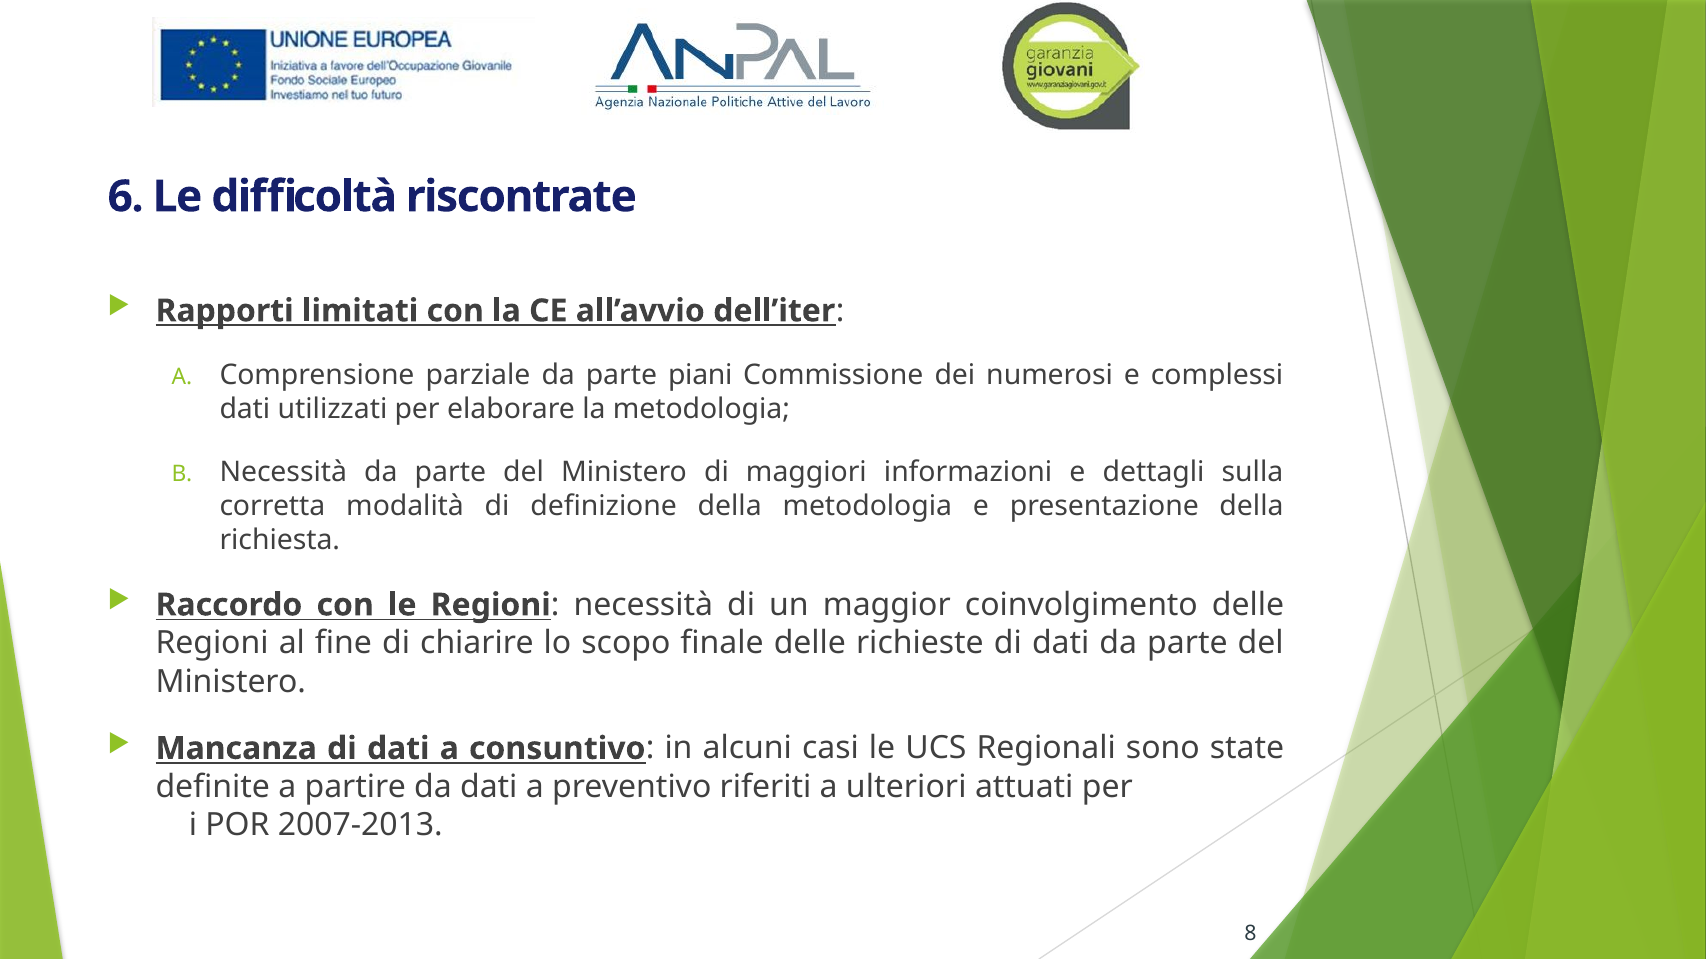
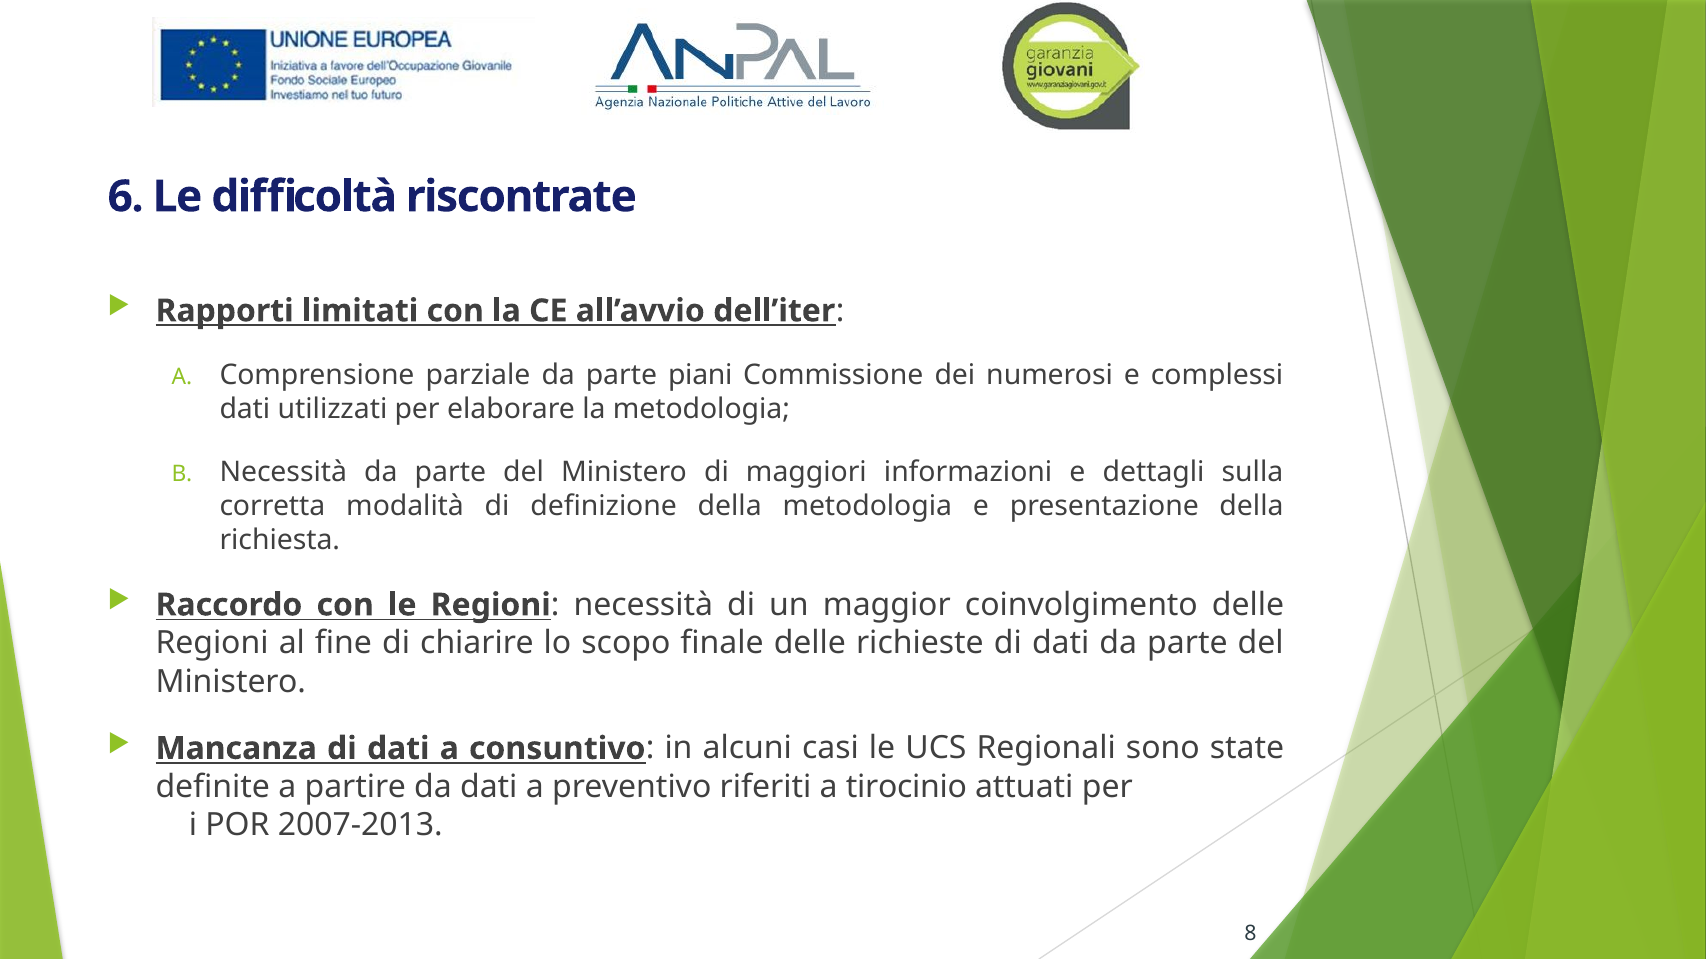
ulteriori: ulteriori -> tirocinio
